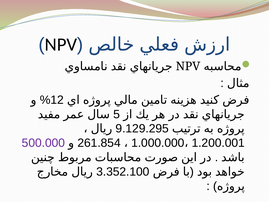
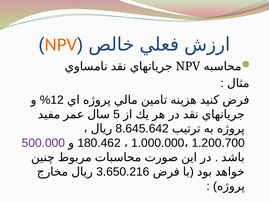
NPV at (61, 44) colour: black -> orange
9.129.295: 9.129.295 -> 8.645.642
261.854: 261.854 -> 180.462
1.200.001: 1.200.001 -> 1.200.700
3.352.100: 3.352.100 -> 3.650.216
